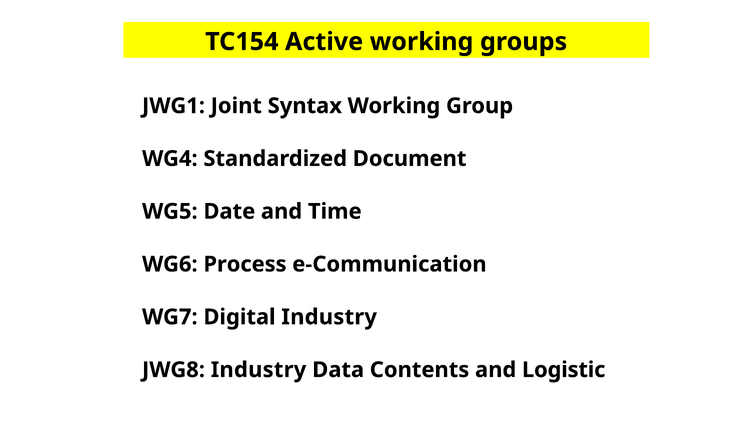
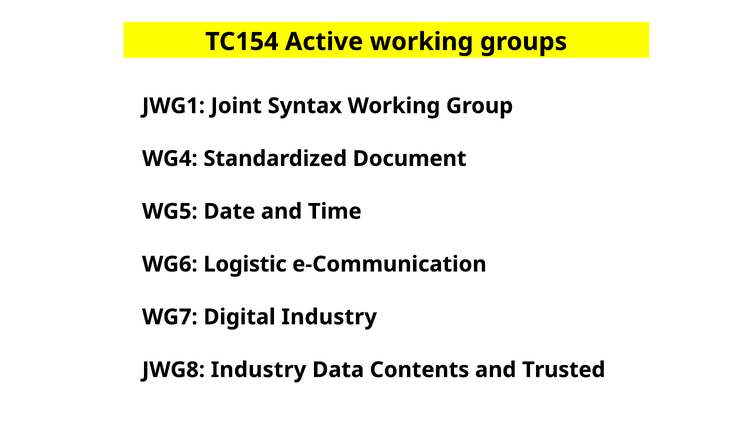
Process: Process -> Logistic
Logistic: Logistic -> Trusted
